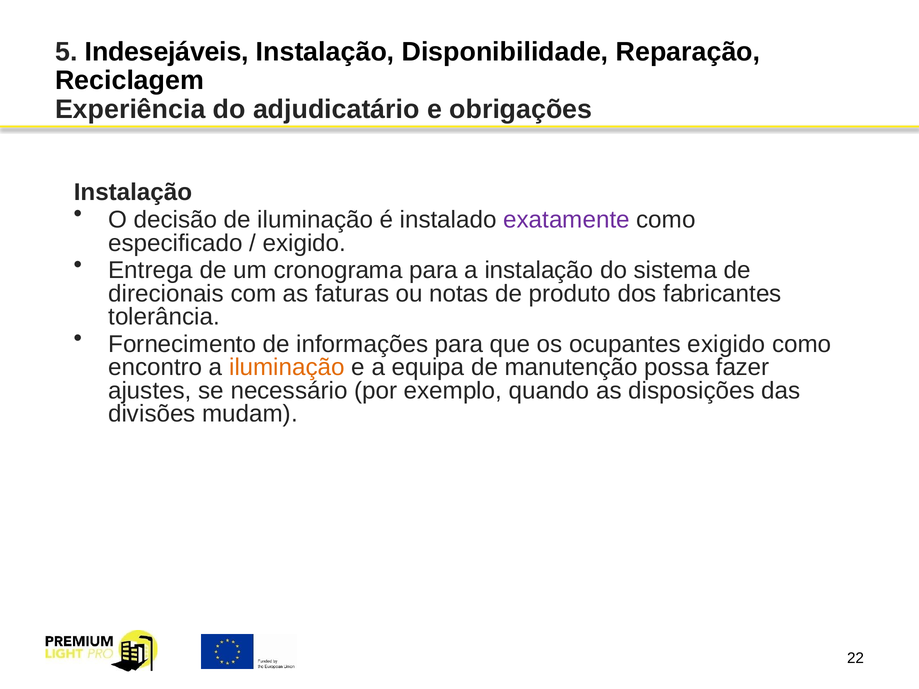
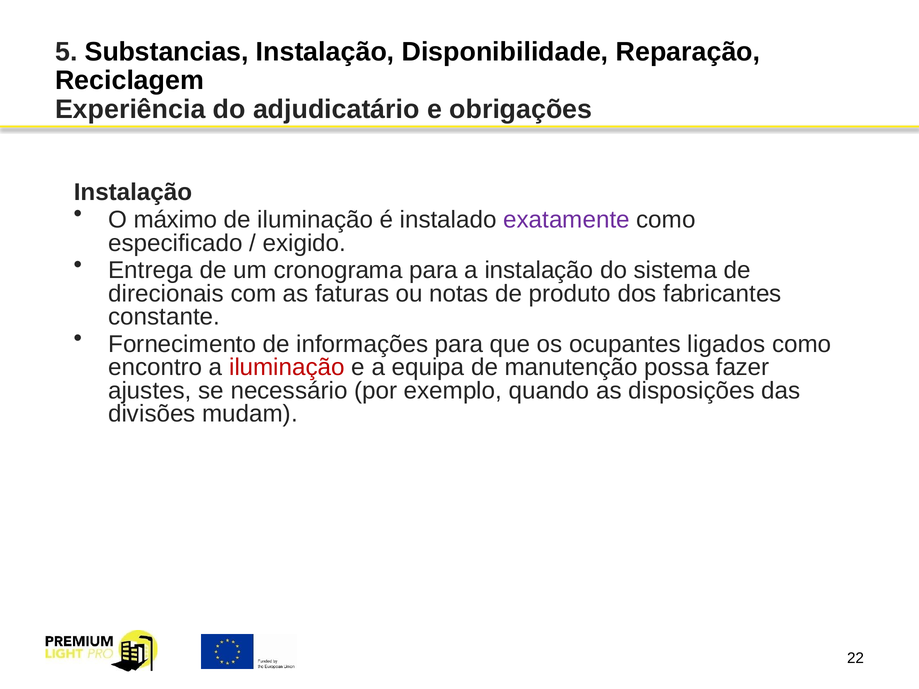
Indesejáveis: Indesejáveis -> Substancias
decisão: decisão -> máximo
tolerância: tolerância -> constante
ocupantes exigido: exigido -> ligados
iluminação at (287, 368) colour: orange -> red
